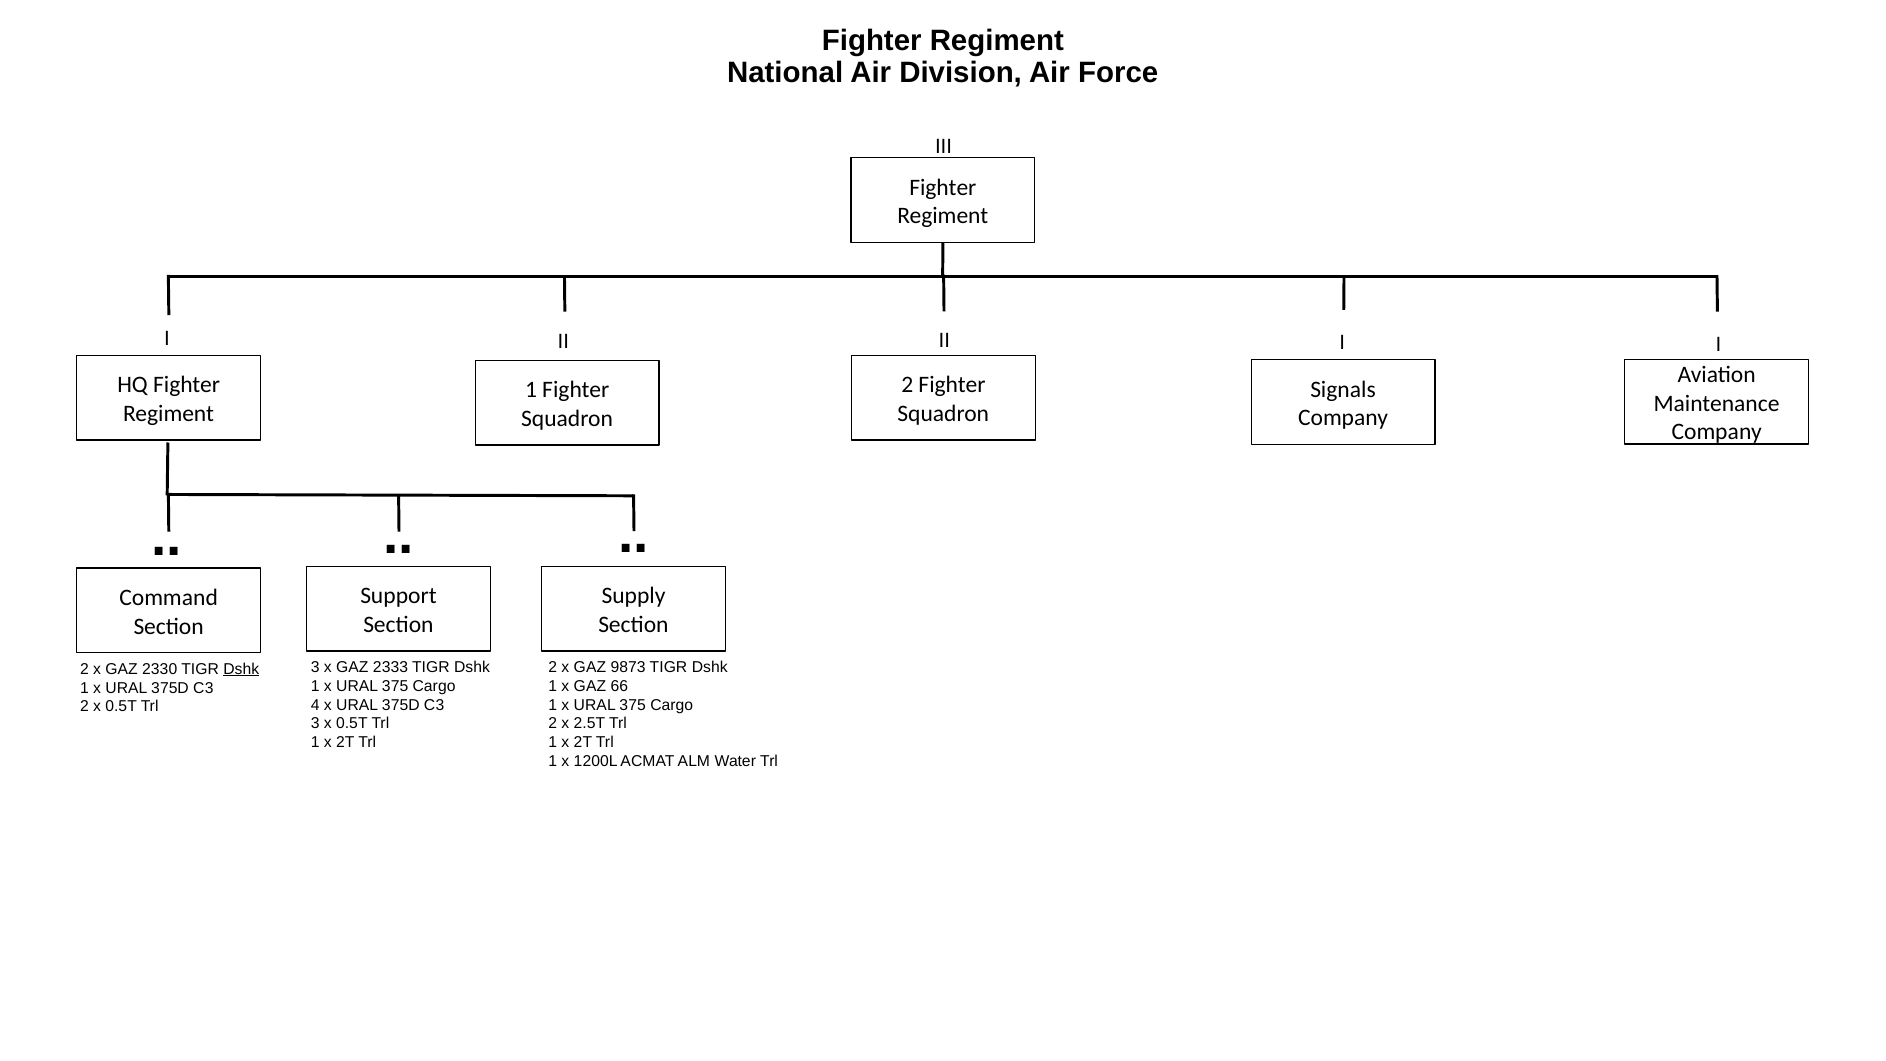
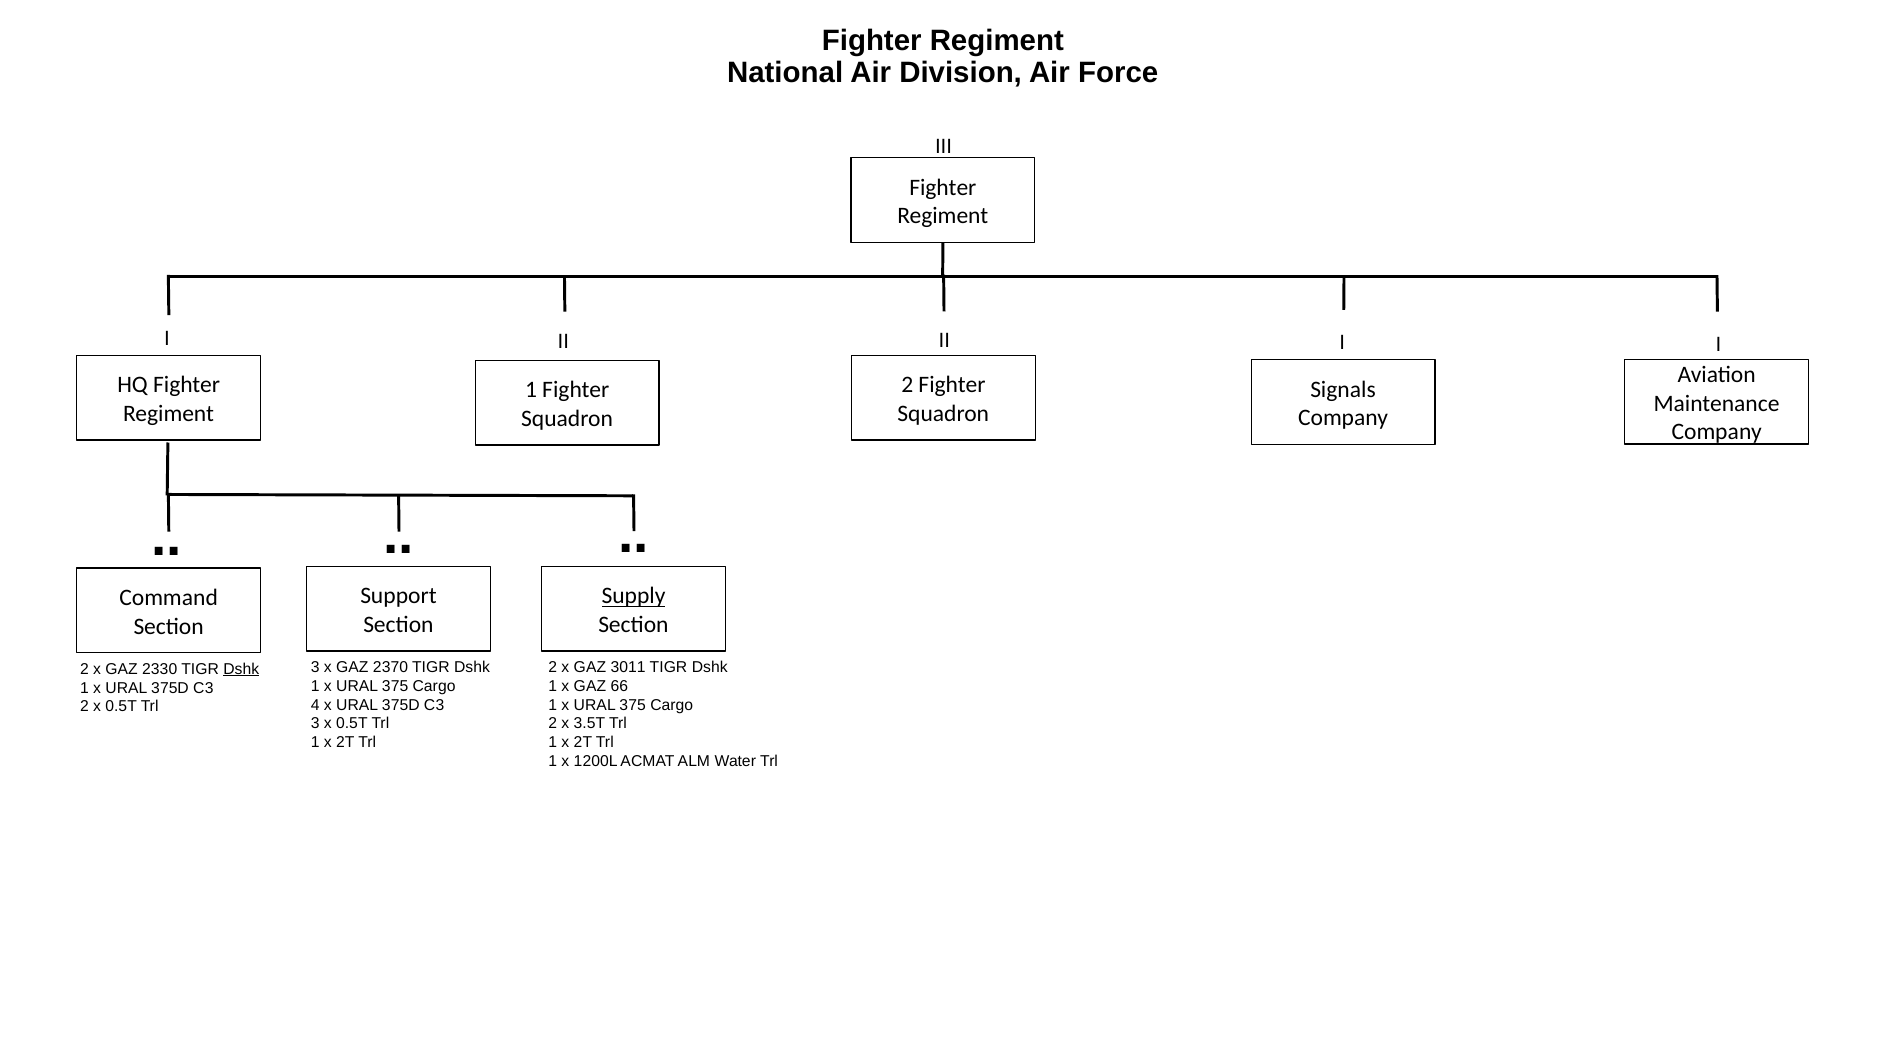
Supply underline: none -> present
2333: 2333 -> 2370
9873: 9873 -> 3011
2.5T: 2.5T -> 3.5T
